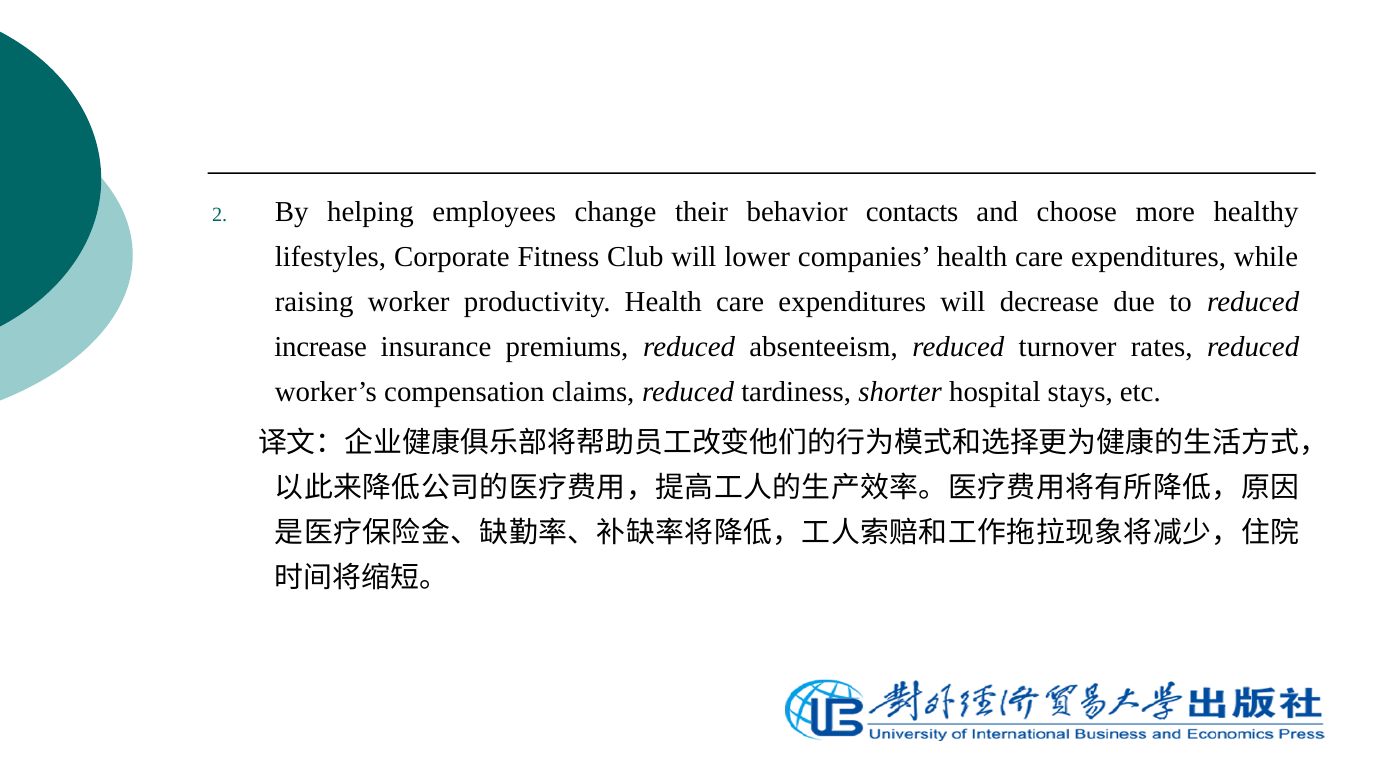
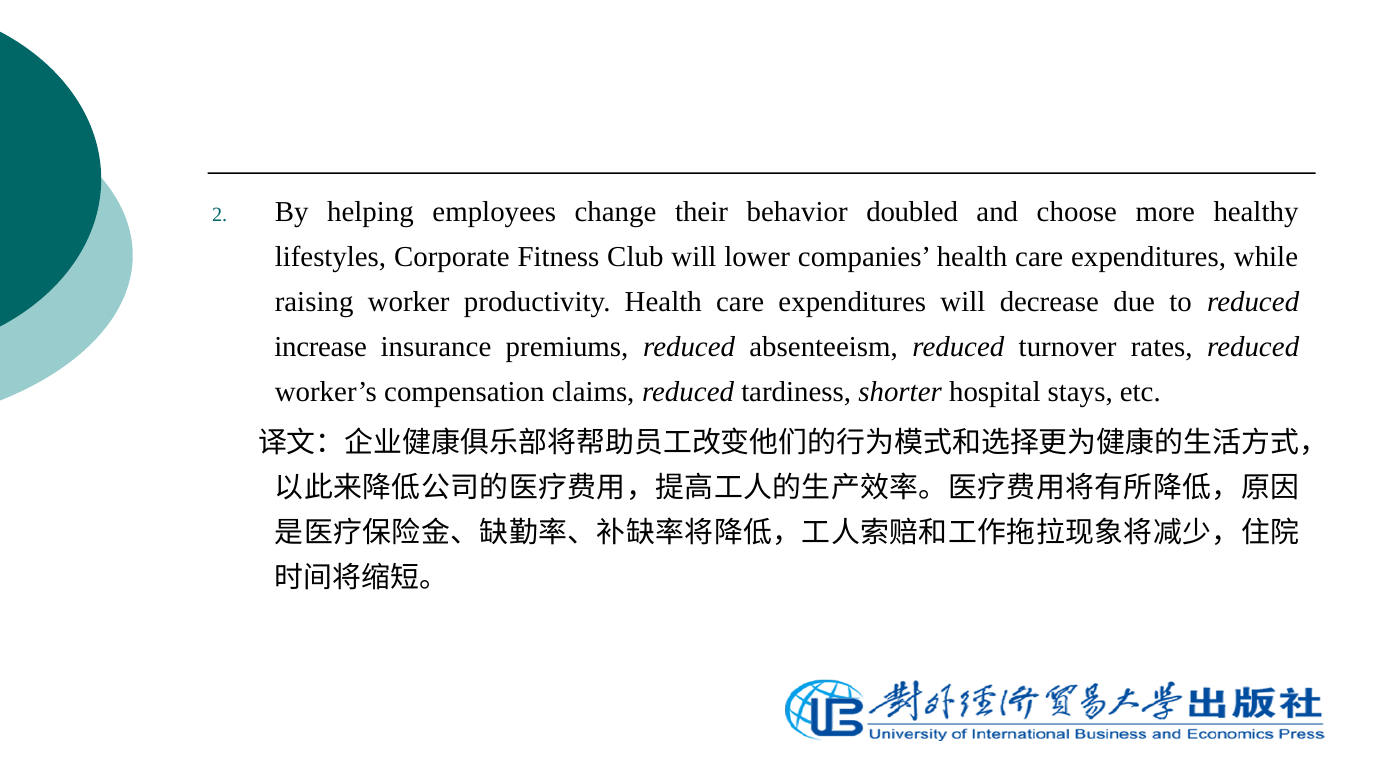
contacts: contacts -> doubled
